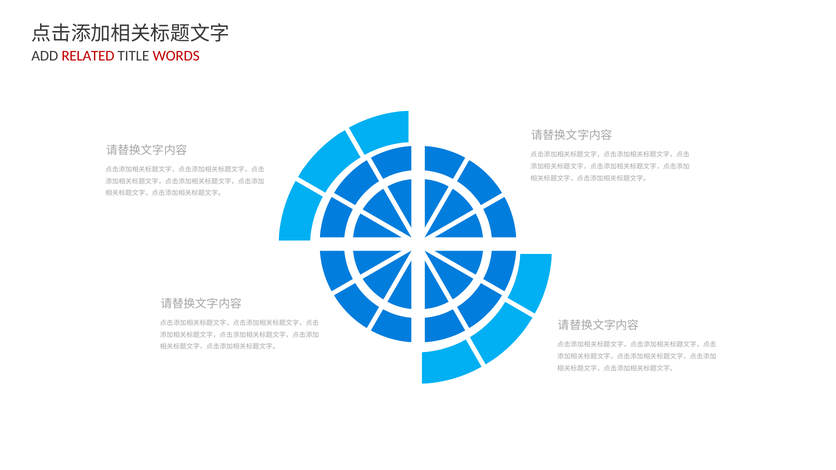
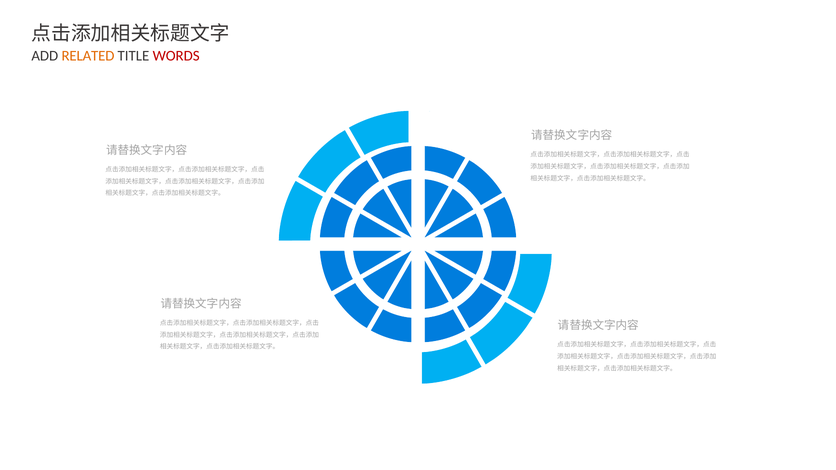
RELATED colour: red -> orange
